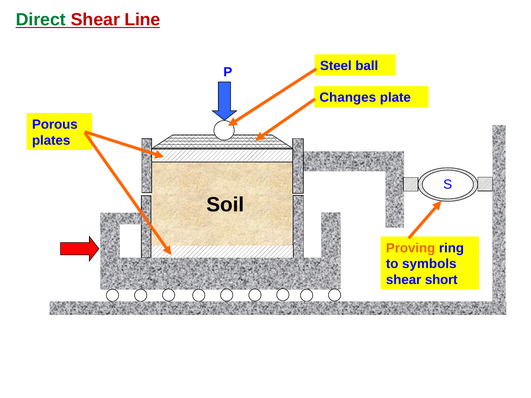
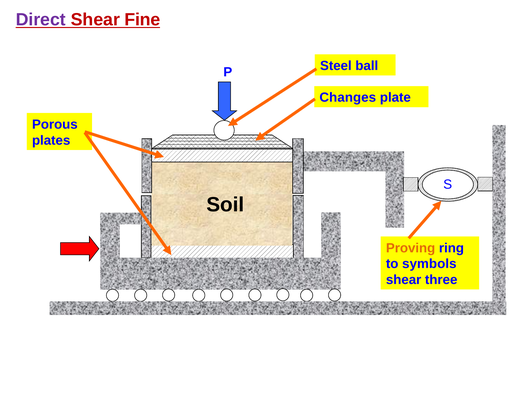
Direct colour: green -> purple
Line: Line -> Fine
short: short -> three
